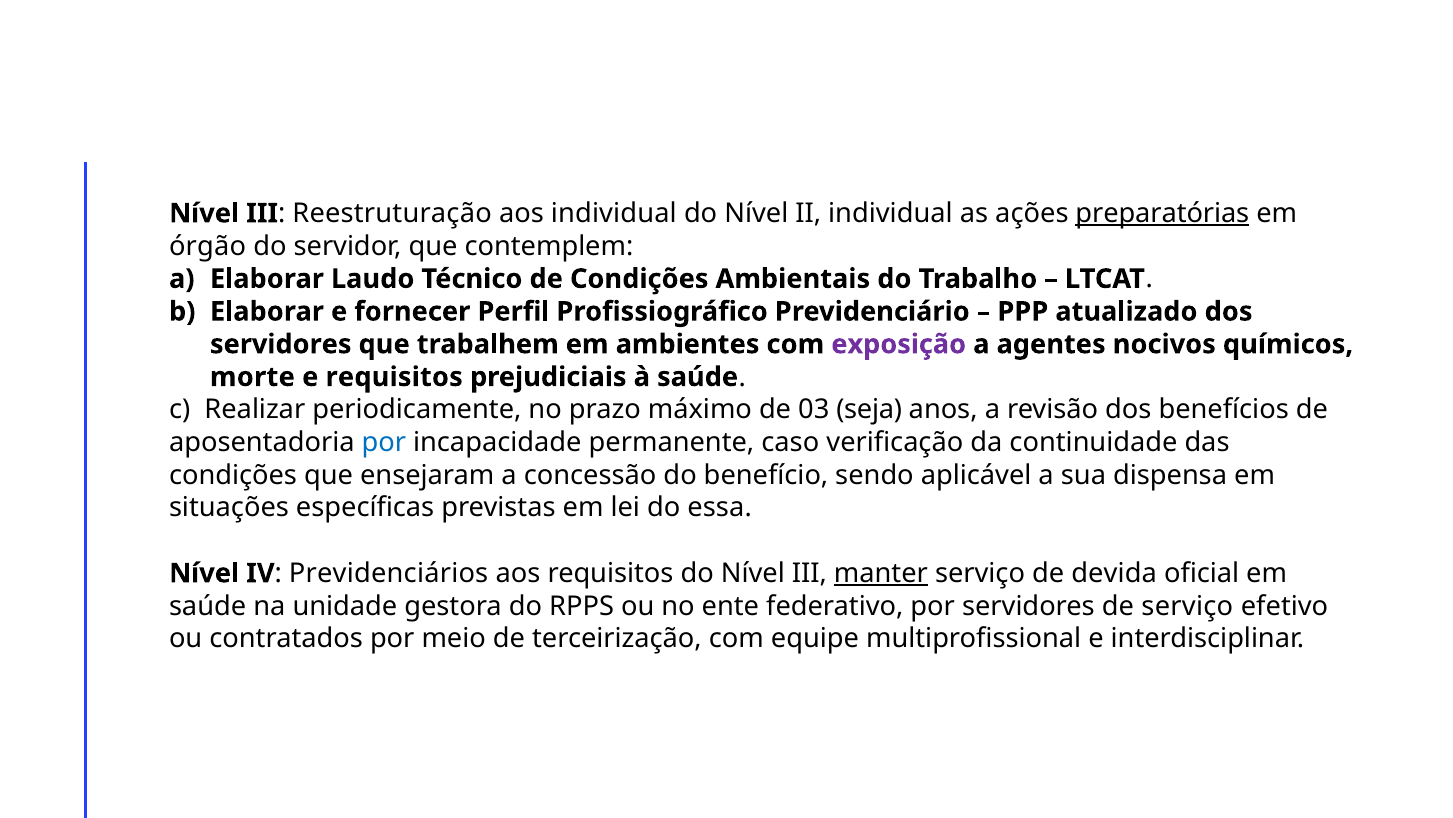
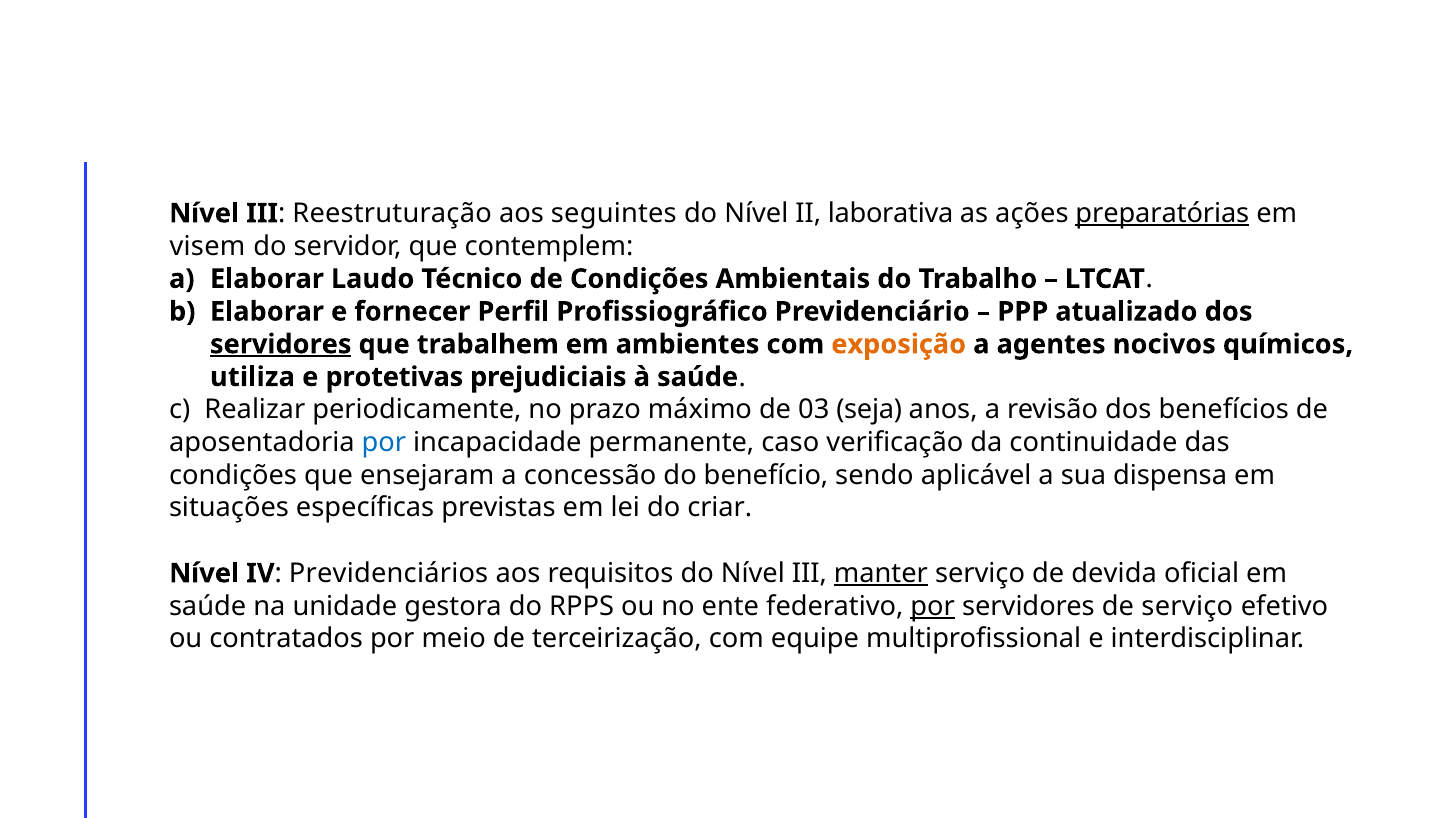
aos individual: individual -> seguintes
II individual: individual -> laborativa
órgão: órgão -> visem
servidores at (281, 344) underline: none -> present
exposição colour: purple -> orange
morte: morte -> utiliza
e requisitos: requisitos -> protetivas
essa: essa -> criar
por at (933, 606) underline: none -> present
